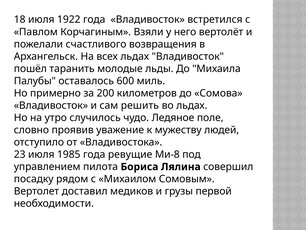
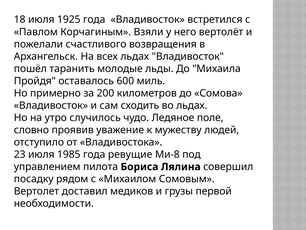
1922: 1922 -> 1925
Палубы: Палубы -> Пройдя
решить: решить -> сходить
